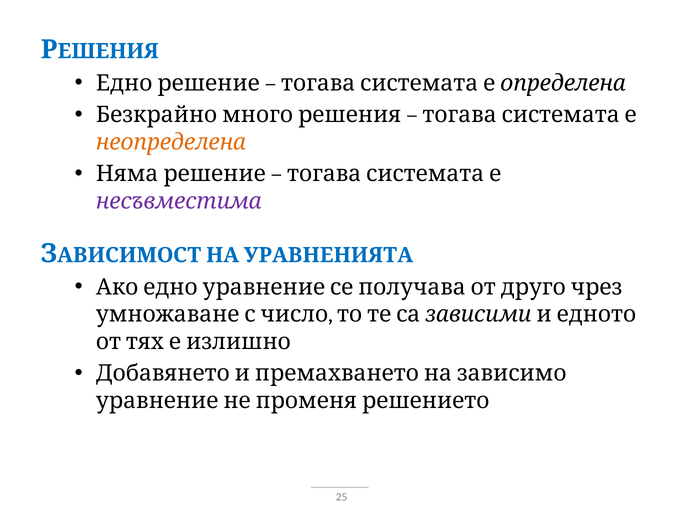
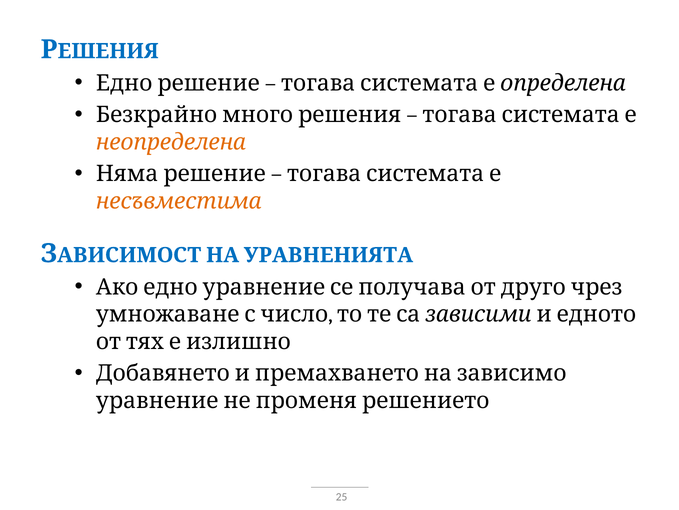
несъвместима colour: purple -> orange
